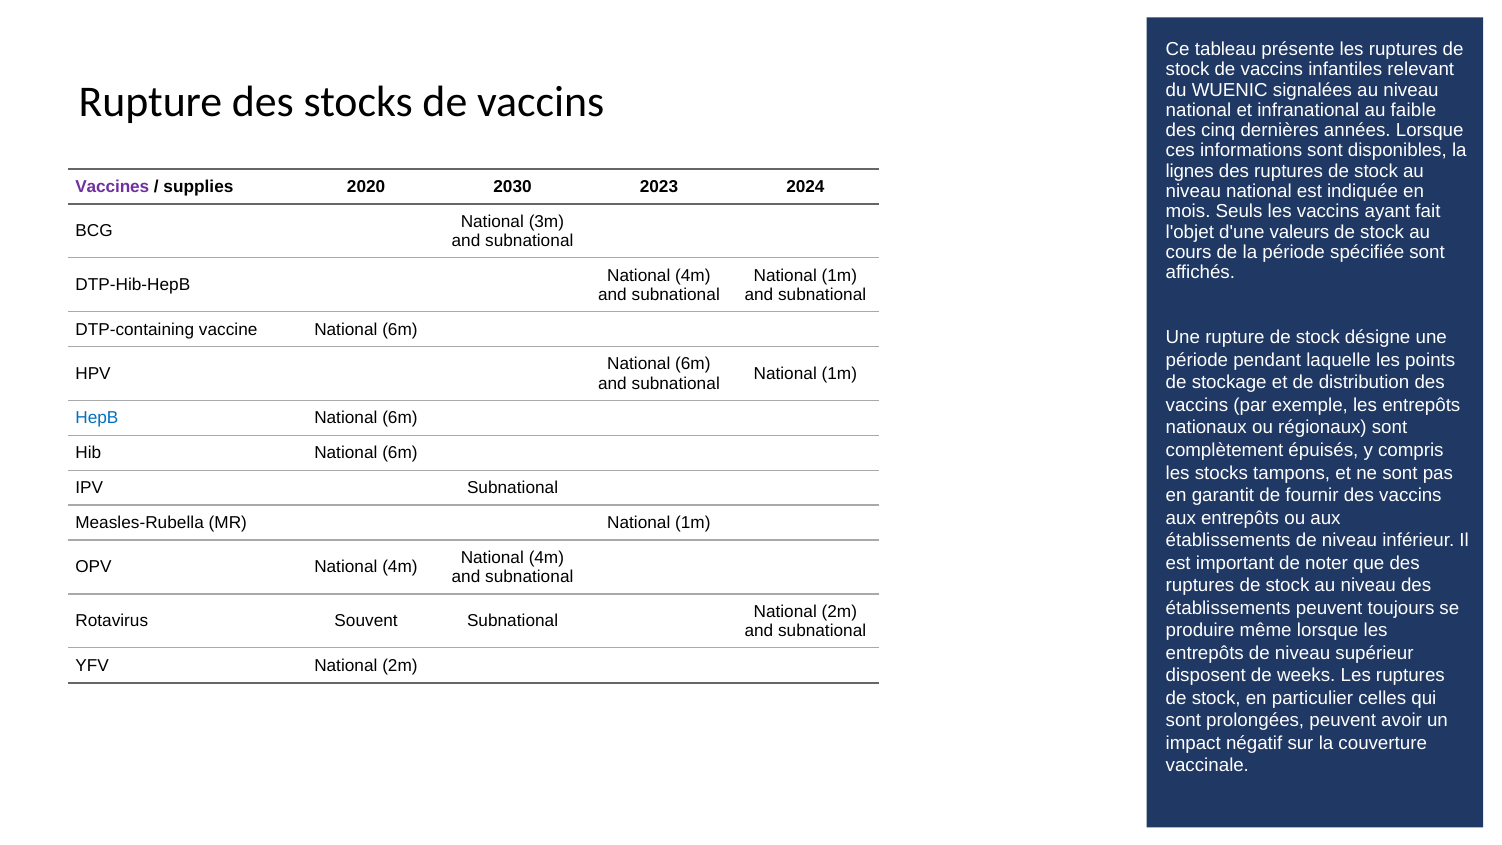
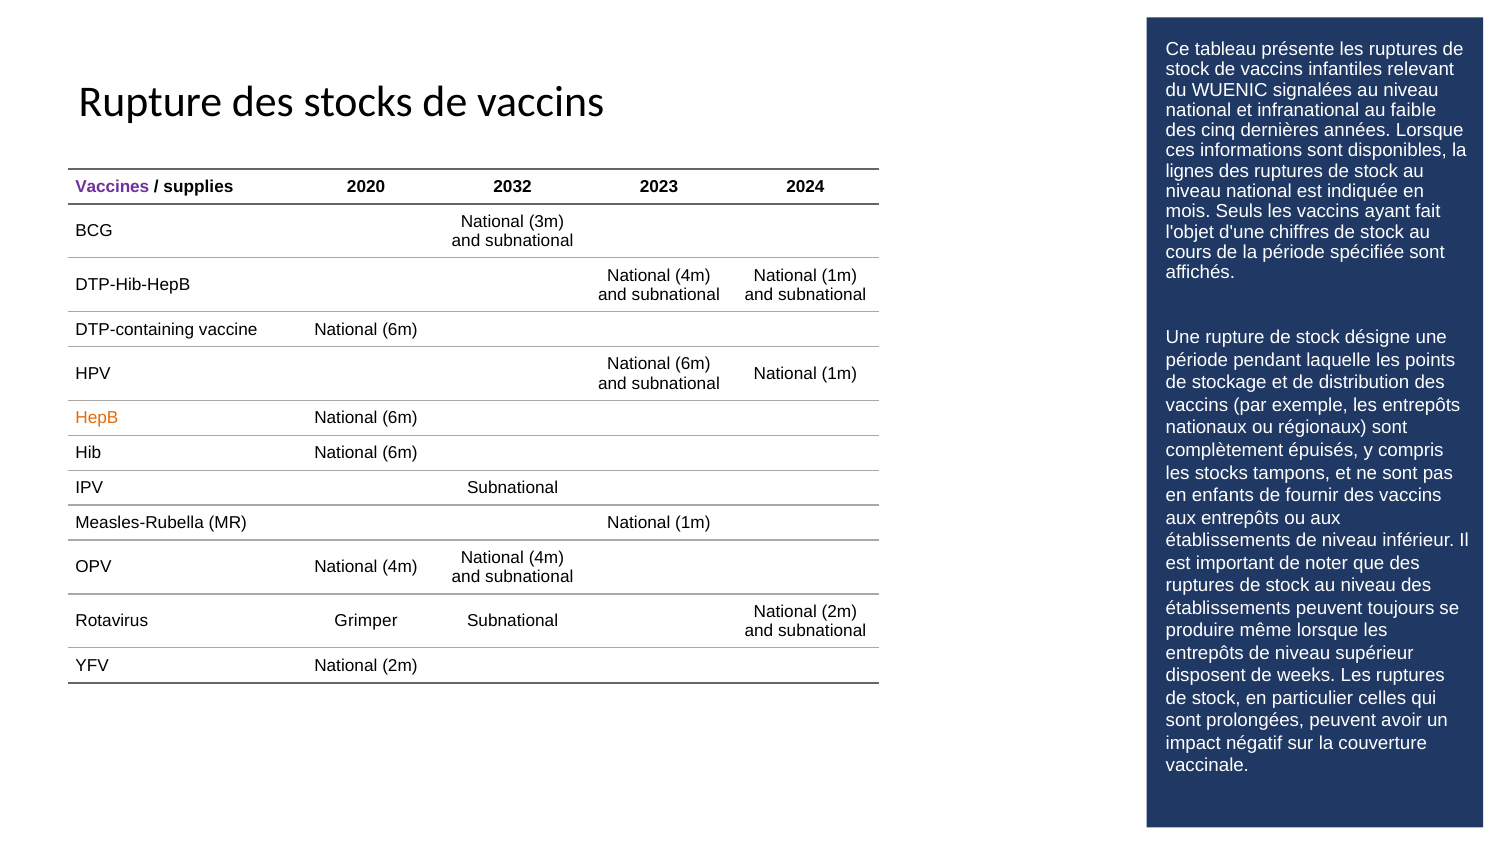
2030: 2030 -> 2032
valeurs: valeurs -> chiffres
HepB colour: blue -> orange
garantit: garantit -> enfants
Souvent: Souvent -> Grimper
